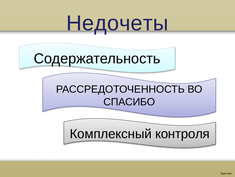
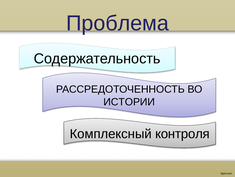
Недочеты: Недочеты -> Проблема
СПАСИБО: СПАСИБО -> ИСТОРИИ
